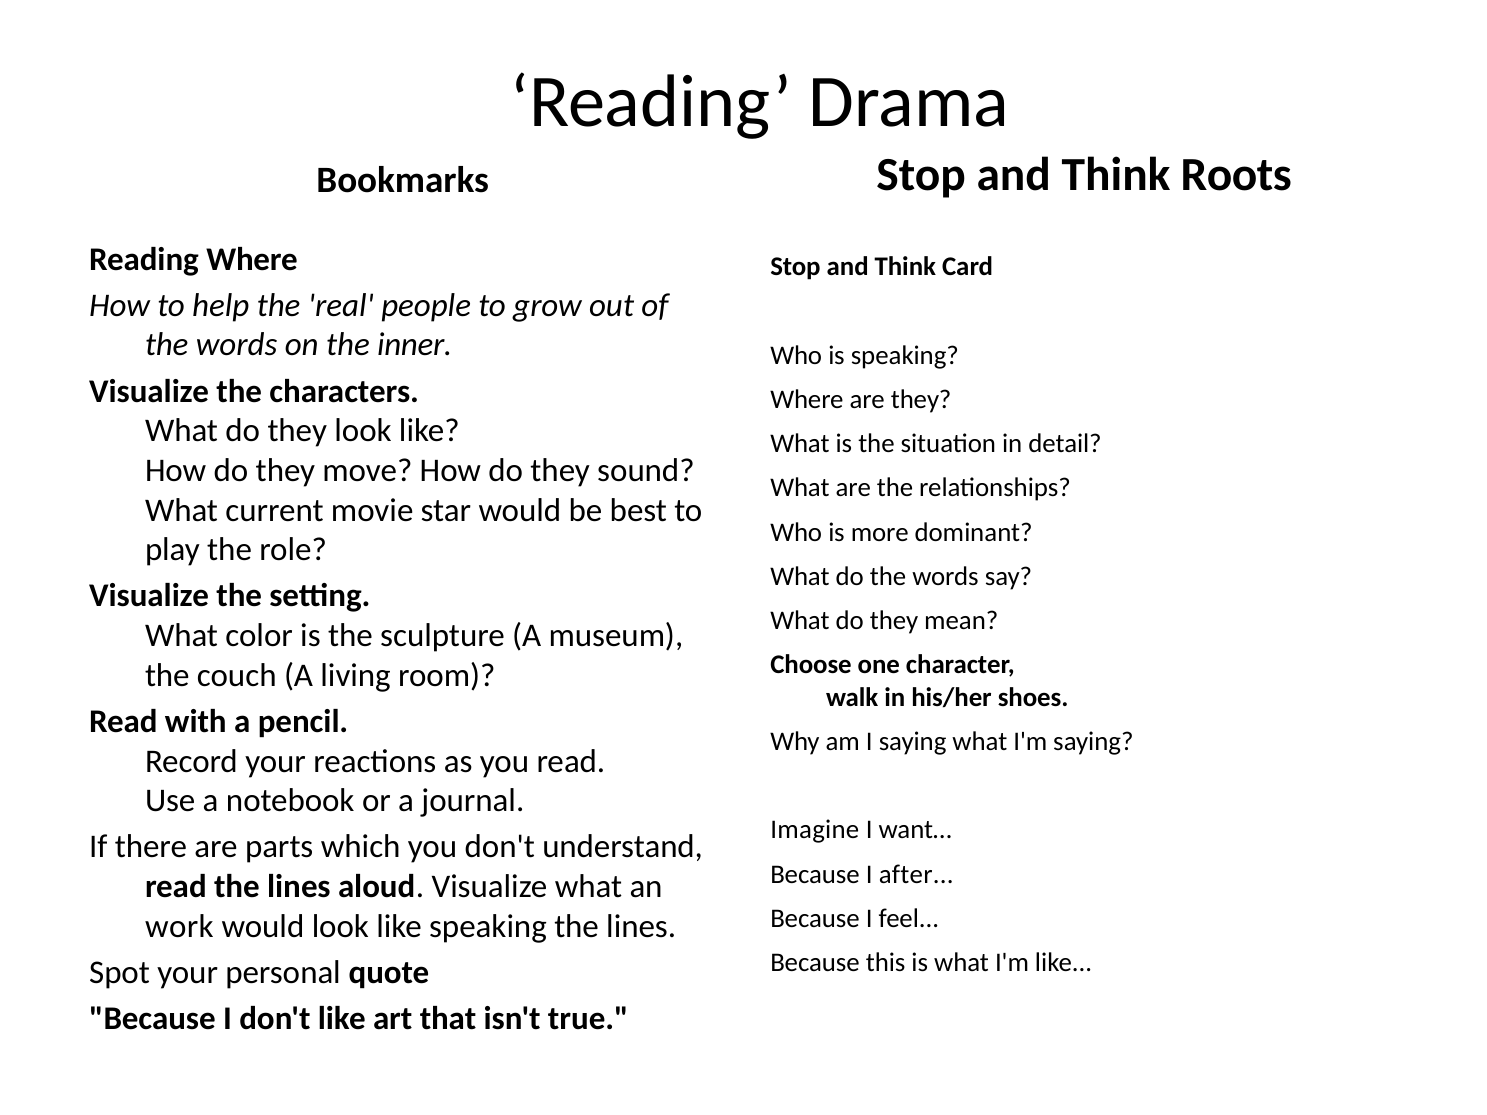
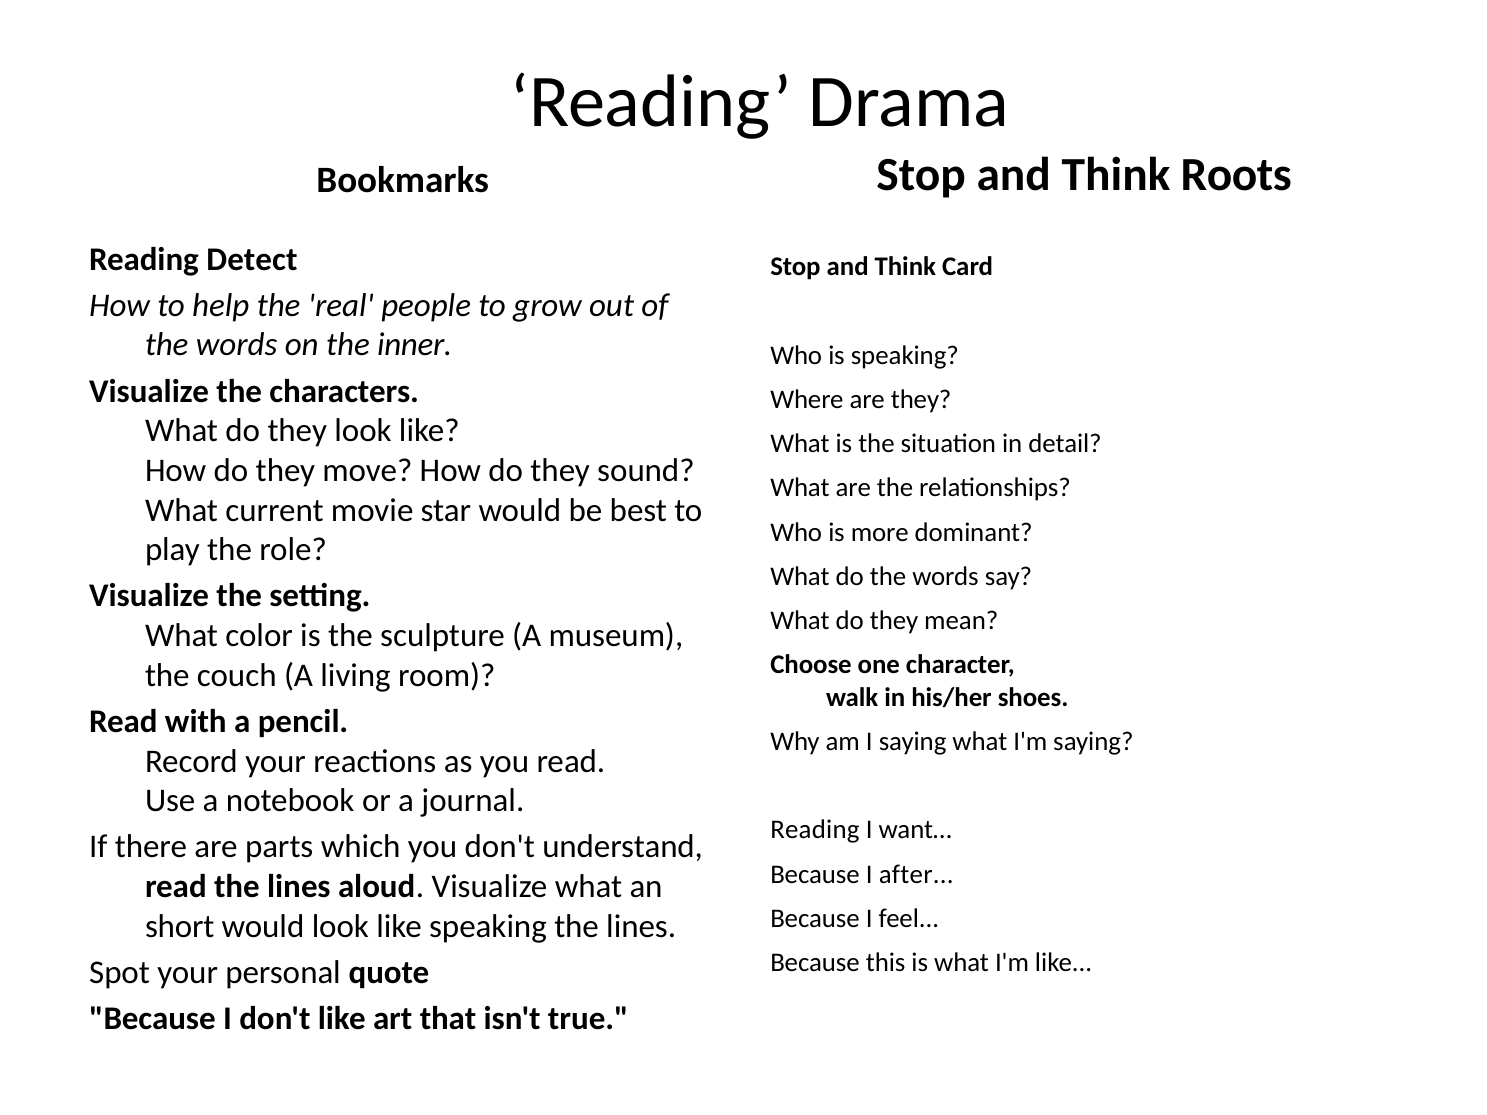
Reading Where: Where -> Detect
Imagine at (815, 830): Imagine -> Reading
work: work -> short
